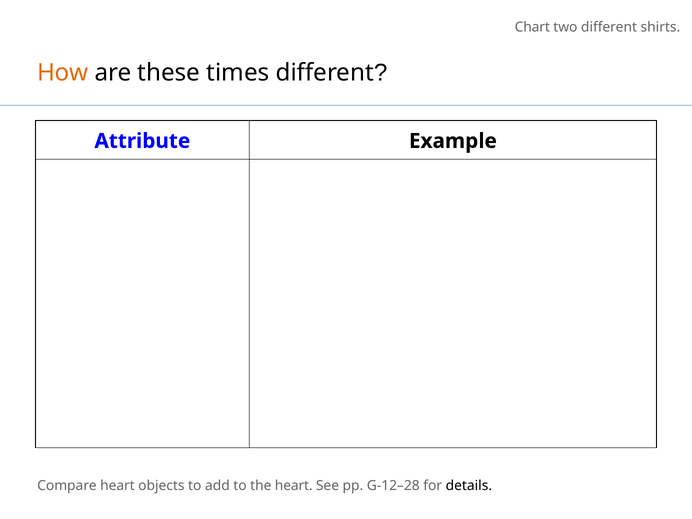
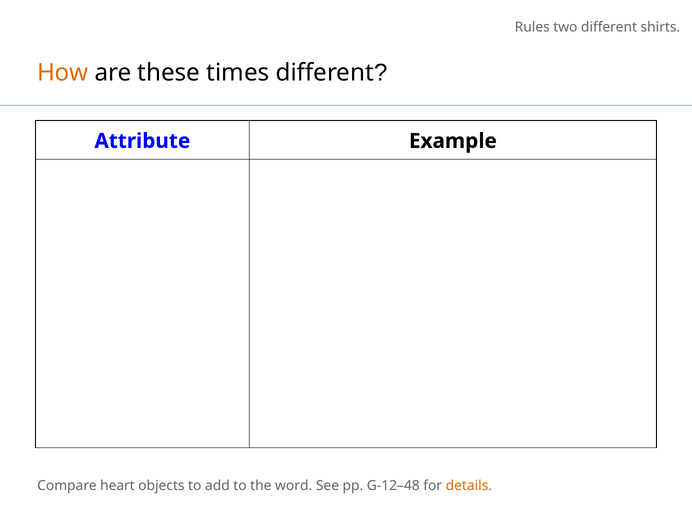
Chart: Chart -> Rules
the heart: heart -> word
G-12–28: G-12–28 -> G-12–48
details colour: black -> orange
